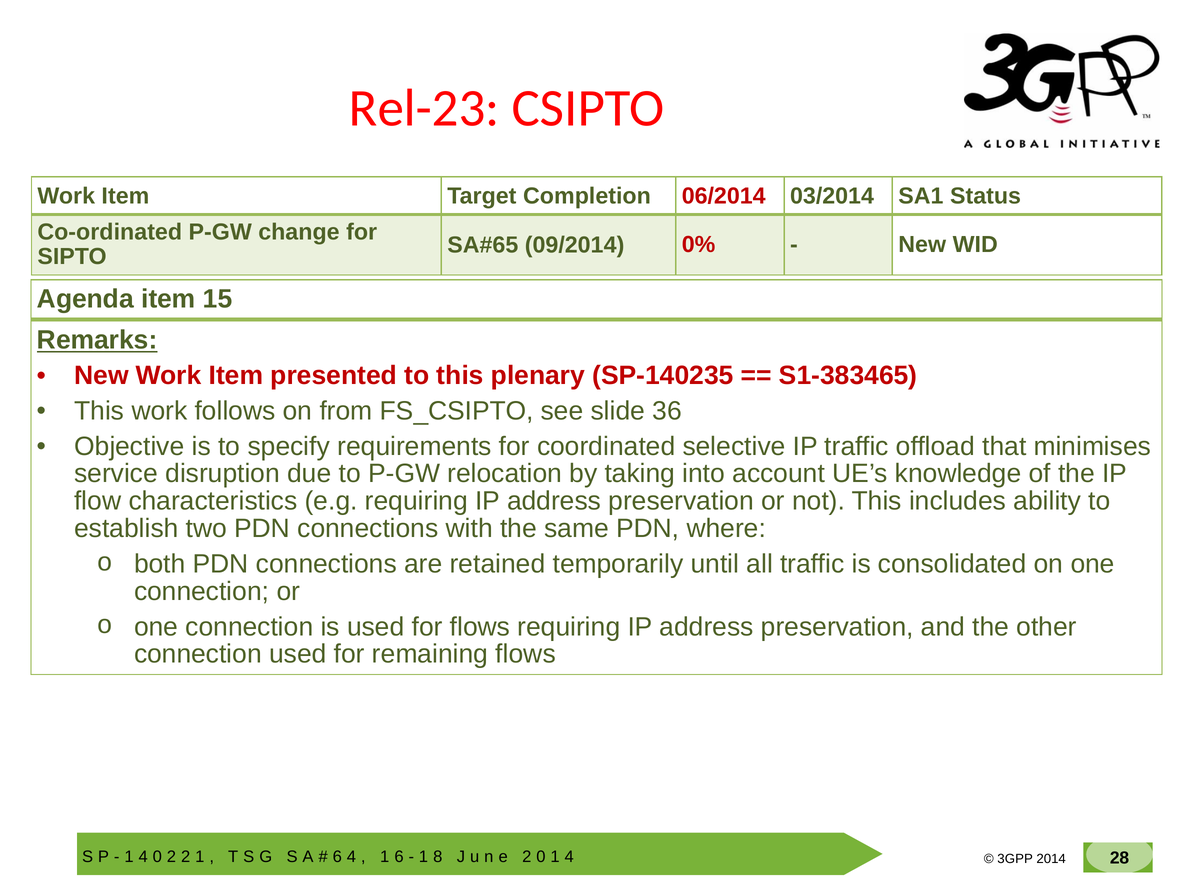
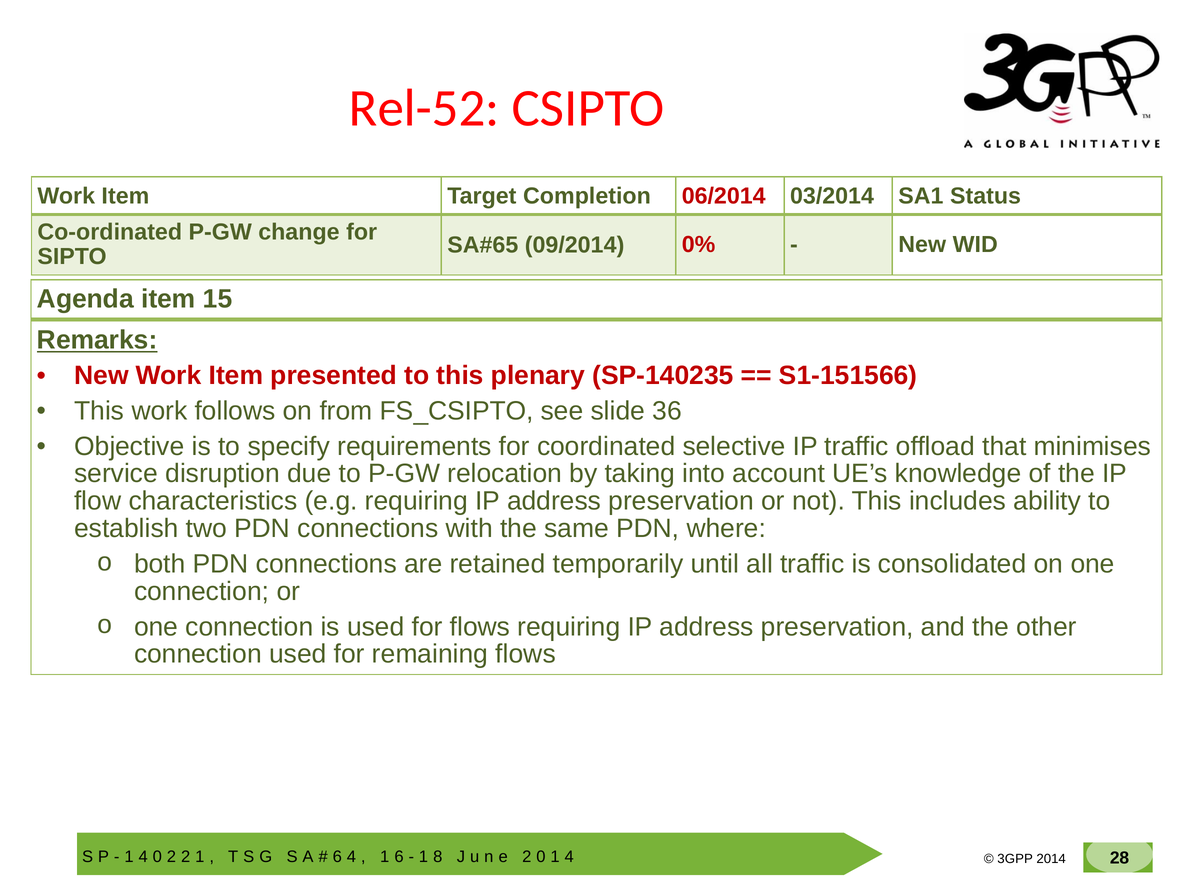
Rel-23: Rel-23 -> Rel-52
S1-383465: S1-383465 -> S1-151566
